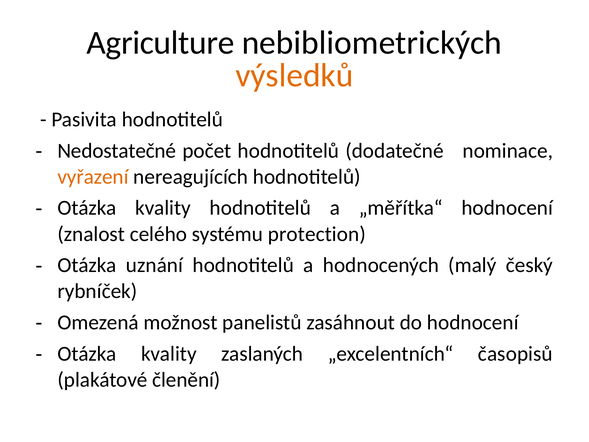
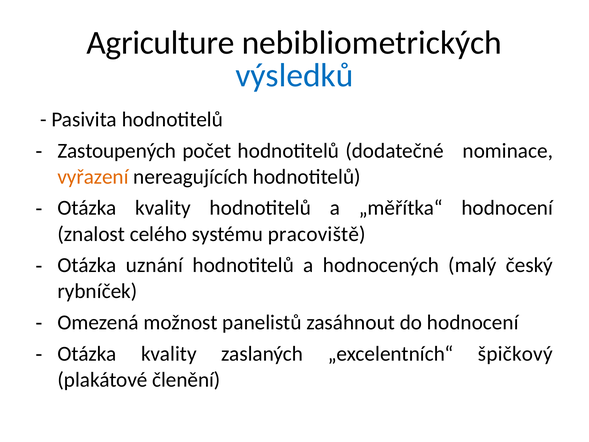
výsledků colour: orange -> blue
Nedostatečné: Nedostatečné -> Zastoupených
protection: protection -> pracoviště
časopisů: časopisů -> špičkový
